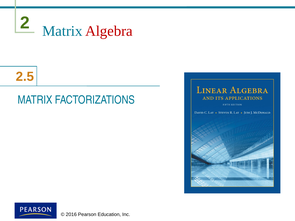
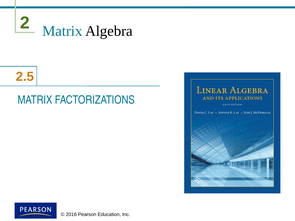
Algebra colour: red -> black
